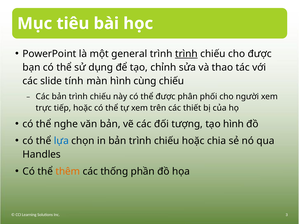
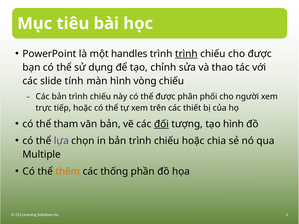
general: general -> handles
cùng: cùng -> vòng
nghe: nghe -> tham
đối underline: none -> present
lựa colour: blue -> purple
Handles: Handles -> Multiple
